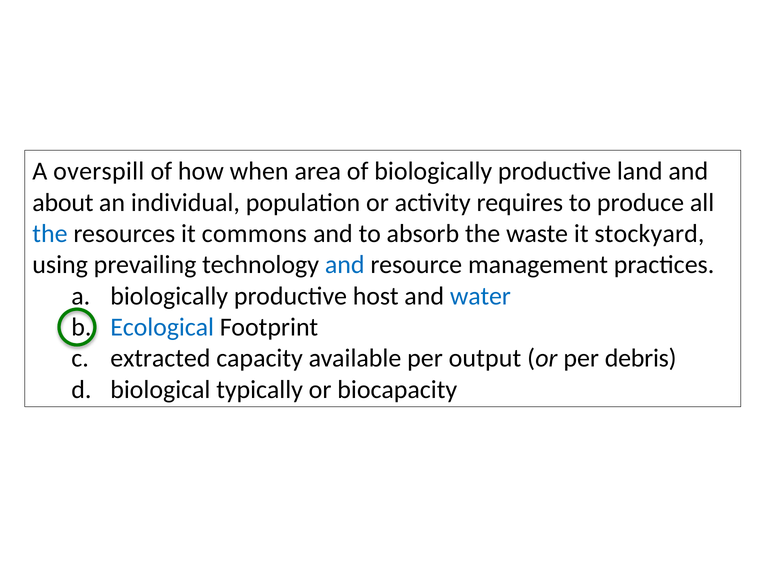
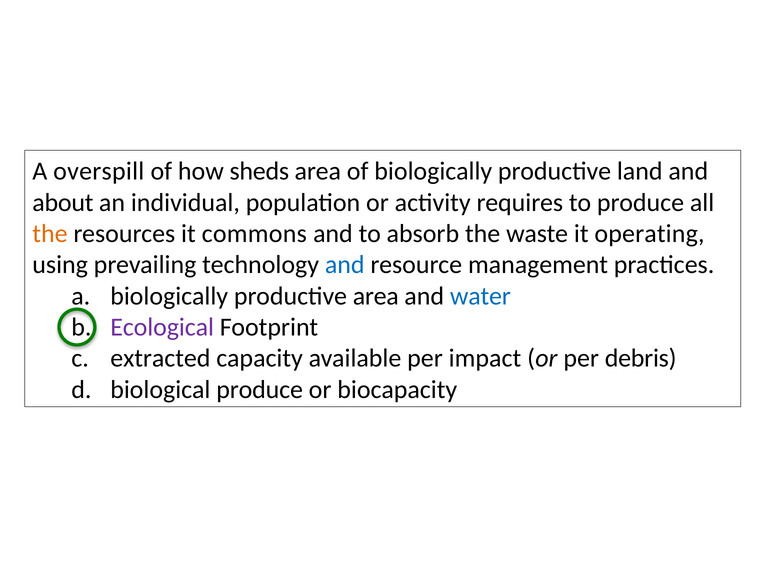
when: when -> sheds
the at (50, 234) colour: blue -> orange
stockyard: stockyard -> operating
productive host: host -> area
Ecological colour: blue -> purple
output: output -> impact
biological typically: typically -> produce
